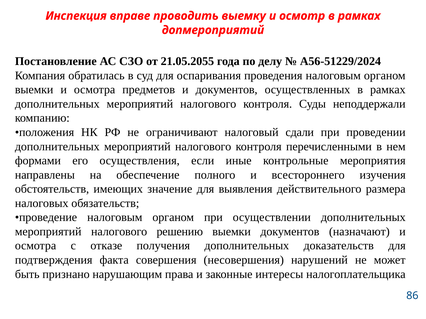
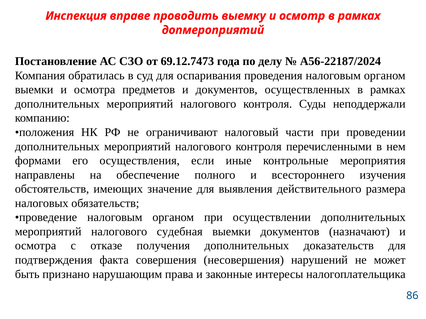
21.05.2055: 21.05.2055 -> 69.12.7473
А56-51229/2024: А56-51229/2024 -> А56-22187/2024
сдали: сдали -> части
решению: решению -> судебная
